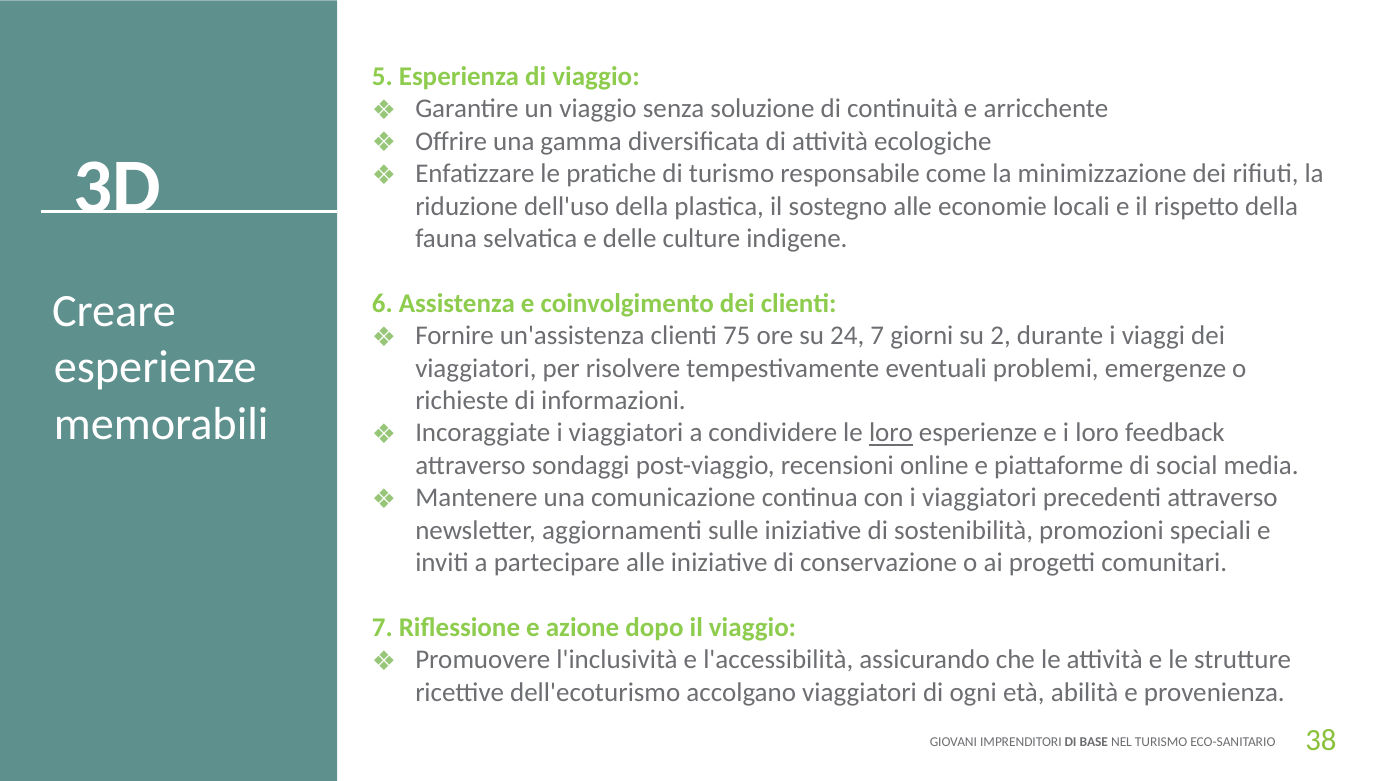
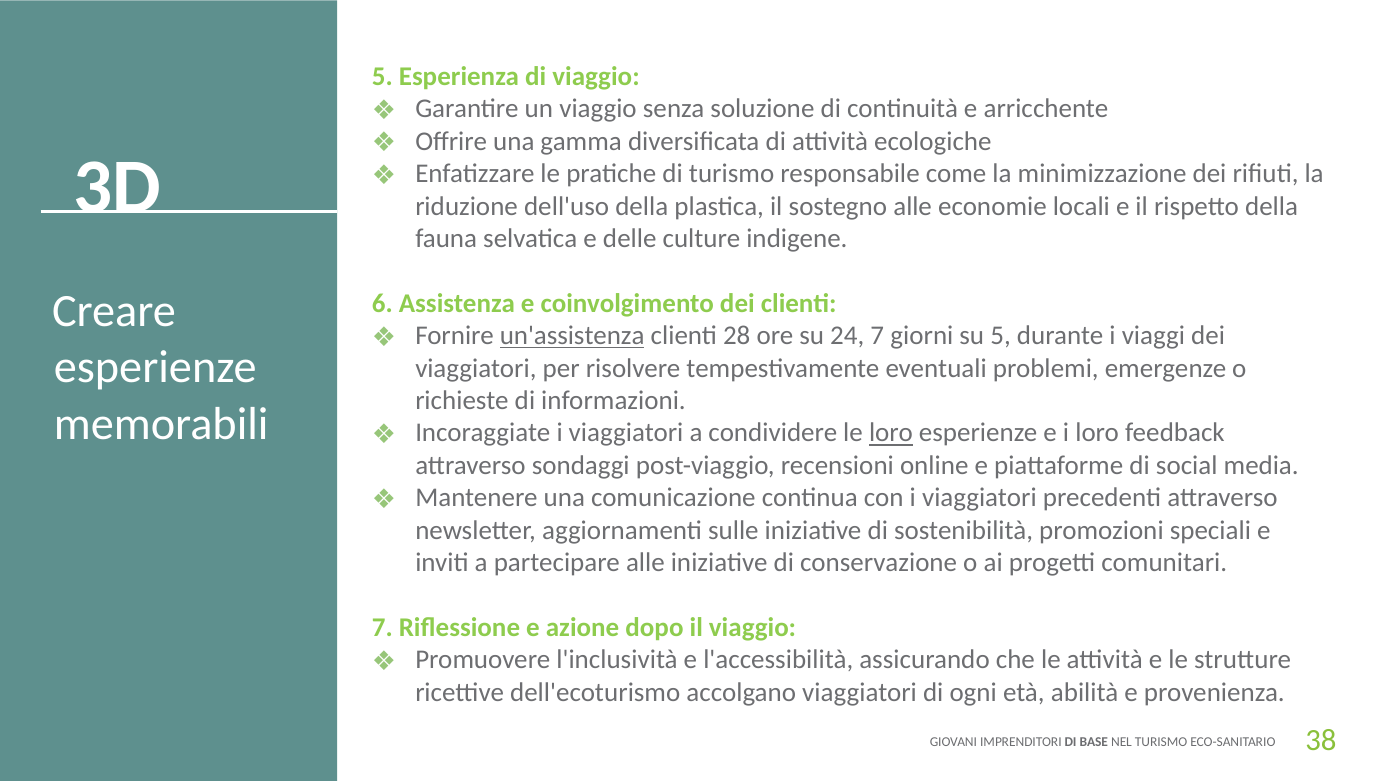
un'assistenza underline: none -> present
75: 75 -> 28
su 2: 2 -> 5
